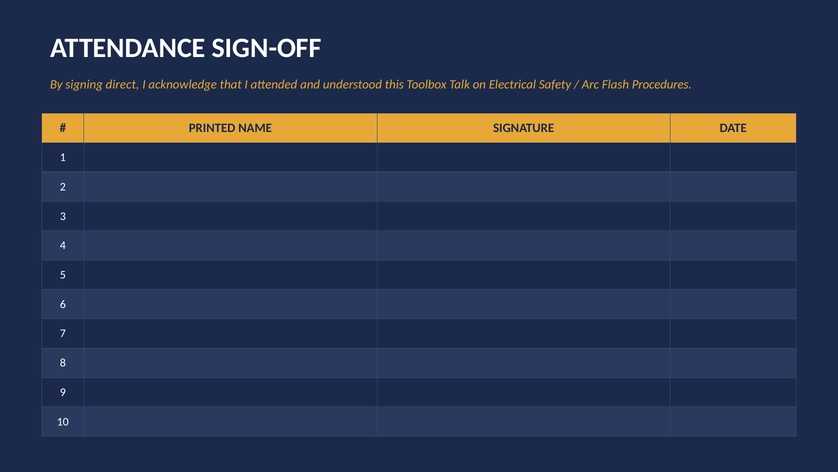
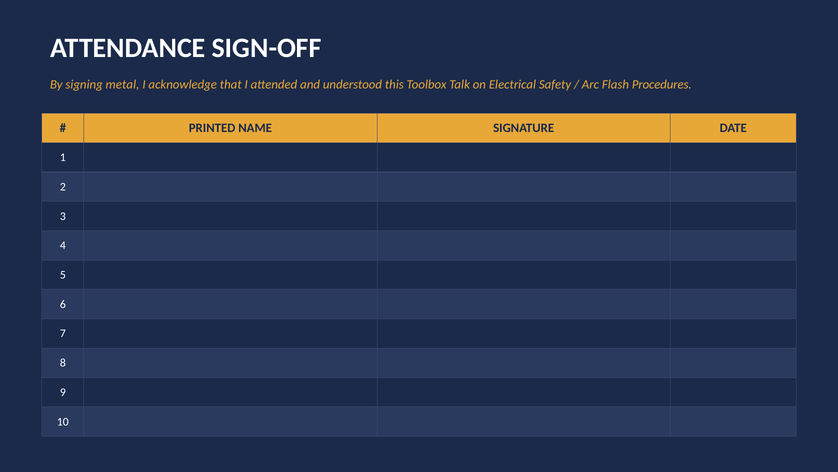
direct: direct -> metal
